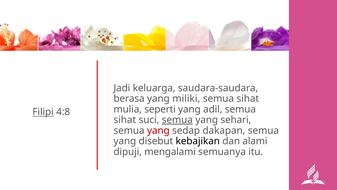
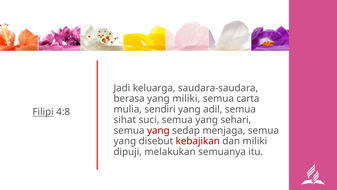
sihat at (248, 98): sihat -> carta
seperti: seperti -> sendiri
semua at (177, 120) underline: present -> none
dakapan: dakapan -> menjaga
kebajikan colour: black -> red
dan alami: alami -> miliki
mengalami: mengalami -> melakukan
